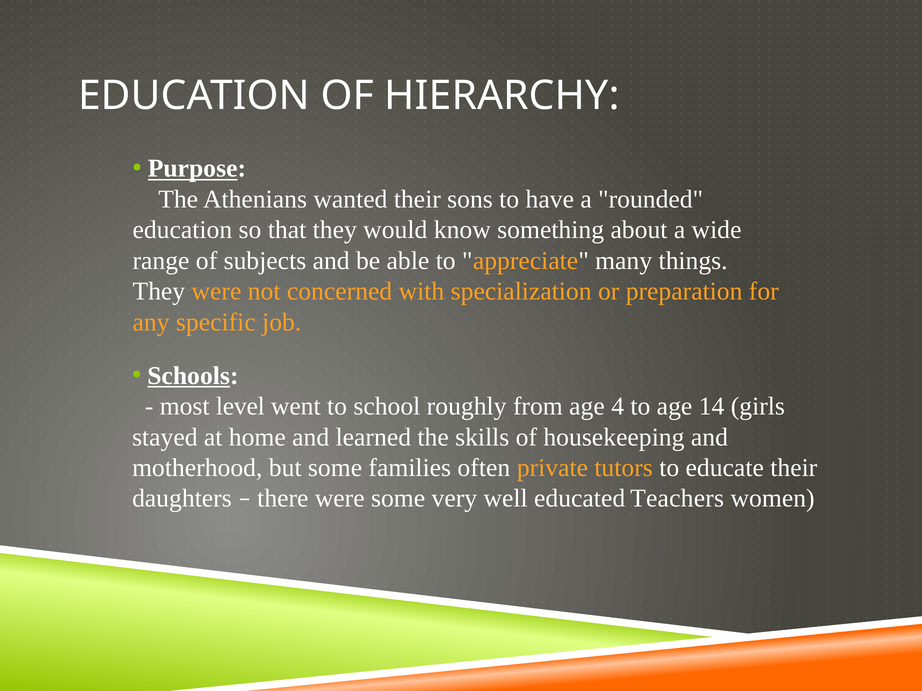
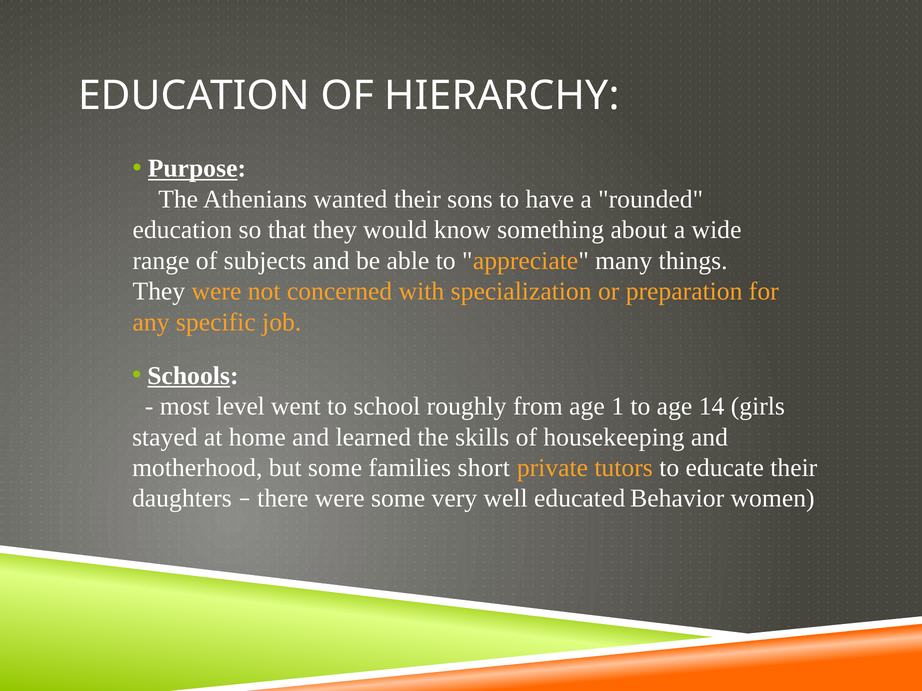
4: 4 -> 1
often: often -> short
Teachers: Teachers -> Behavior
